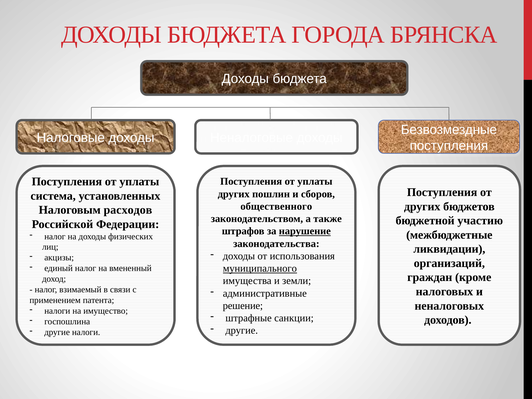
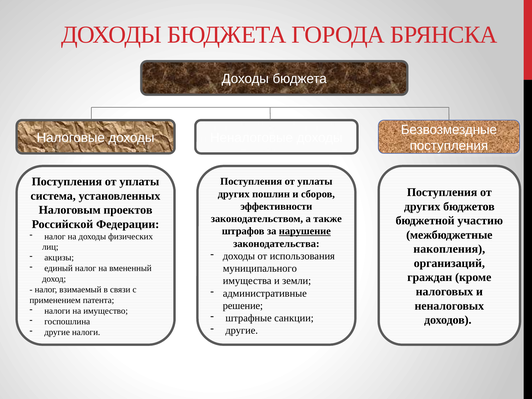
общественного: общественного -> эффективности
расходов: расходов -> проектов
ликвидации: ликвидации -> накопления
муниципального underline: present -> none
